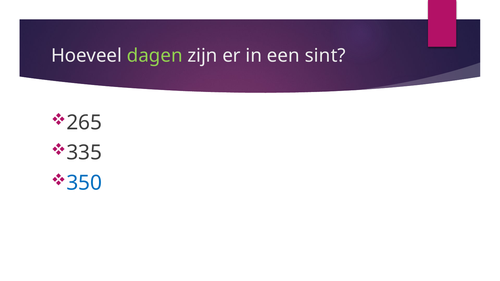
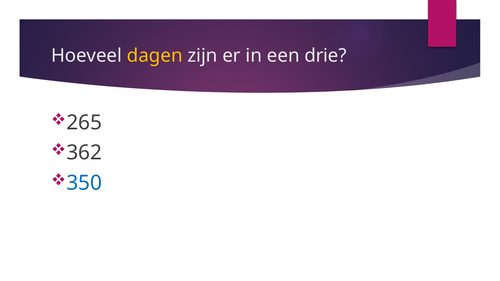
dagen colour: light green -> yellow
sint: sint -> drie
335: 335 -> 362
